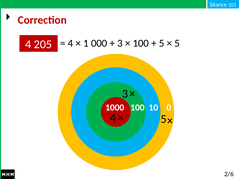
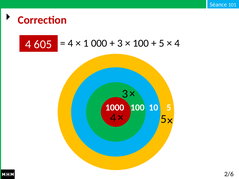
205: 205 -> 605
5 at (177, 43): 5 -> 4
10 0: 0 -> 5
